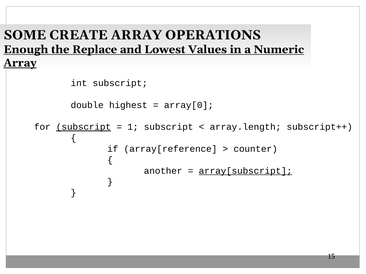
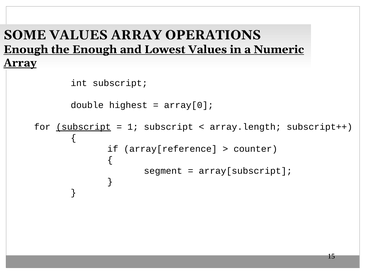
SOME CREATE: CREATE -> VALUES
the Replace: Replace -> Enough
another: another -> segment
array[subscript underline: present -> none
